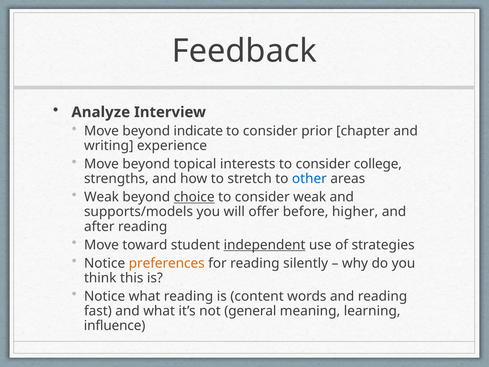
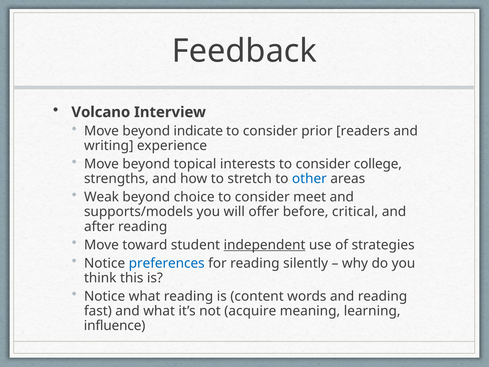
Analyze: Analyze -> Volcano
chapter: chapter -> readers
choice underline: present -> none
consider weak: weak -> meet
higher: higher -> critical
preferences colour: orange -> blue
general: general -> acquire
